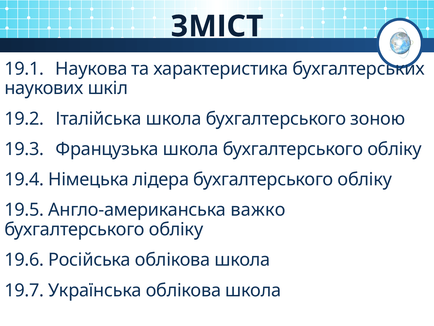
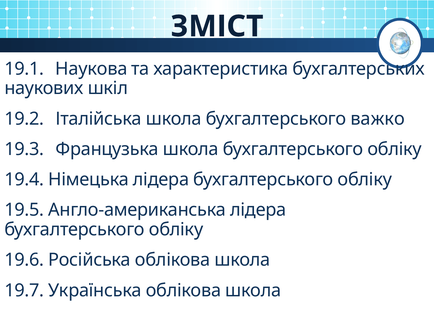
зоною: зоною -> важко
Англо-американська важко: важко -> лідера
